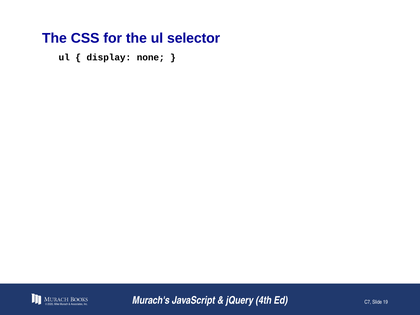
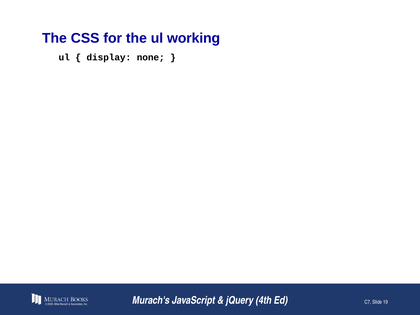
selector: selector -> working
